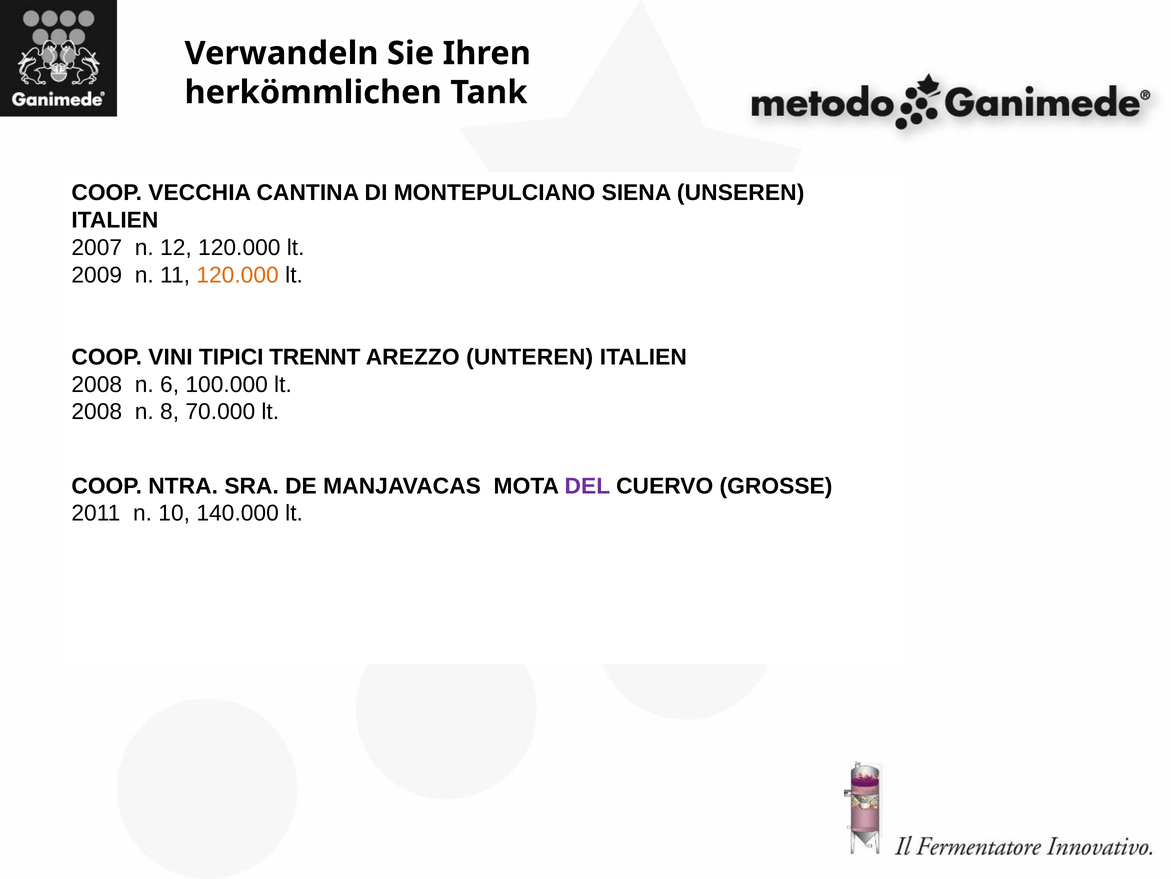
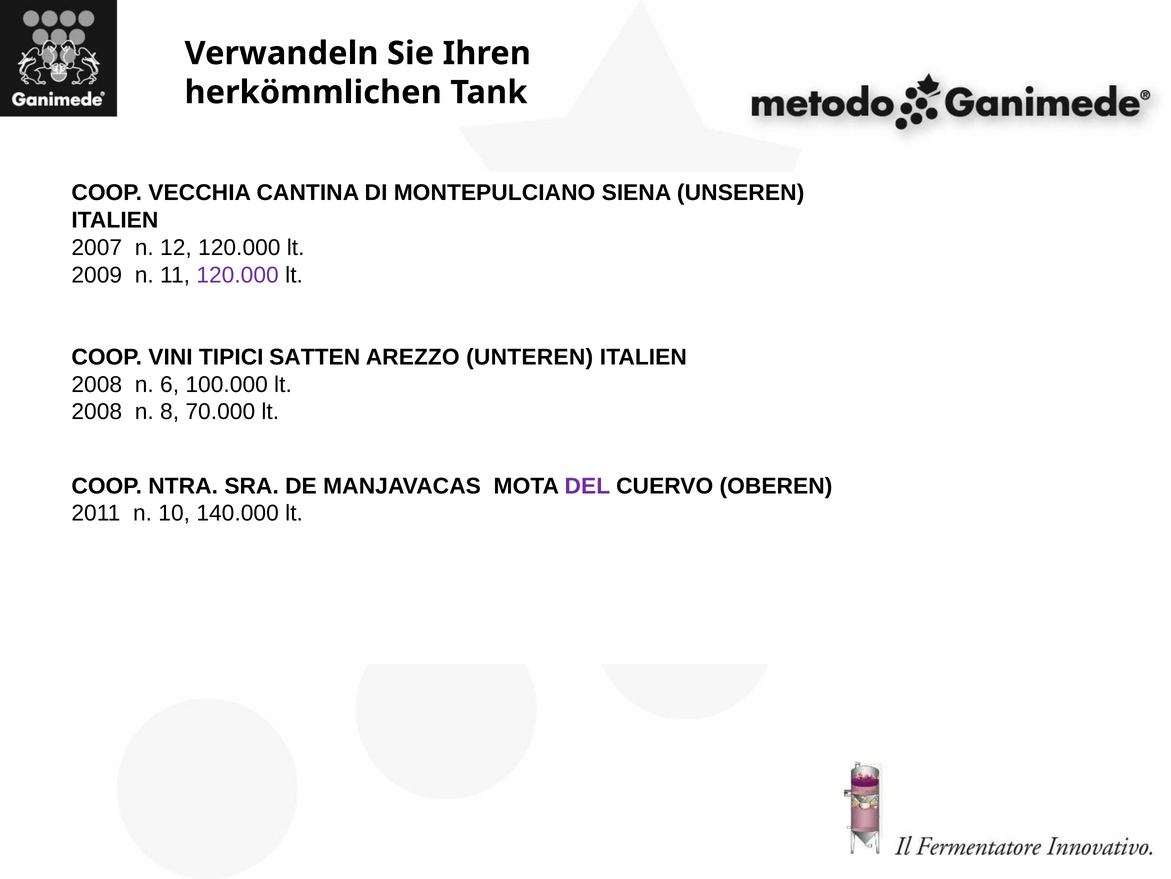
120.000 at (238, 275) colour: orange -> purple
TRENNT: TRENNT -> SATTEN
GROSSE: GROSSE -> OBEREN
